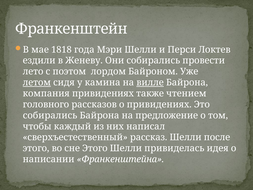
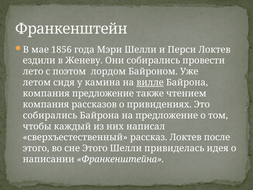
1818: 1818 -> 1856
летом underline: present -> none
компания привидениях: привидениях -> предложение
головного at (46, 104): головного -> компания
рассказ Шелли: Шелли -> Локтев
